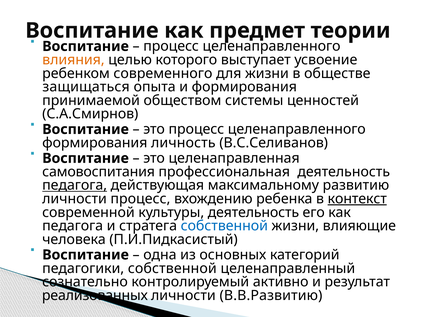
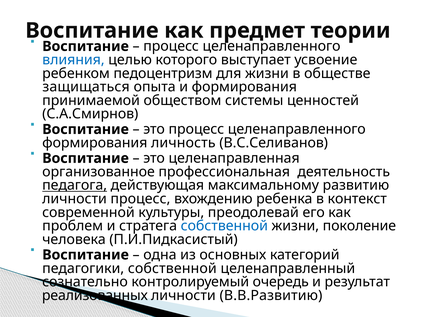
влияния colour: orange -> blue
современного: современного -> педоцентризм
самовоспитания: самовоспитания -> организованное
контекст underline: present -> none
культуры деятельность: деятельность -> преодолевай
педагога at (73, 226): педагога -> проблем
влияющие: влияющие -> поколение
активно: активно -> очередь
